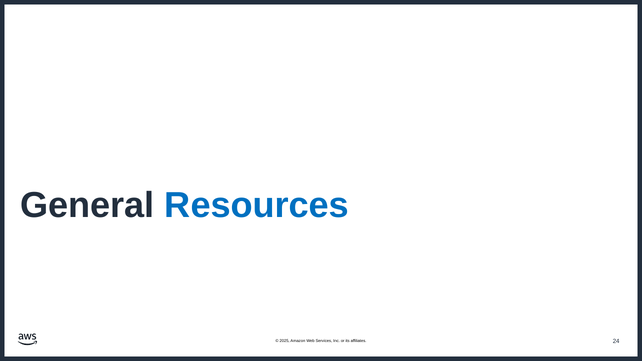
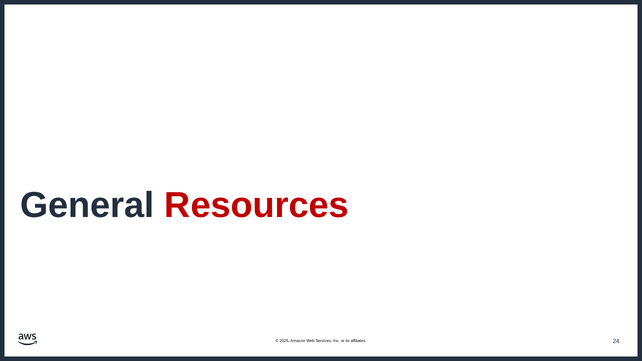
Resources colour: blue -> red
